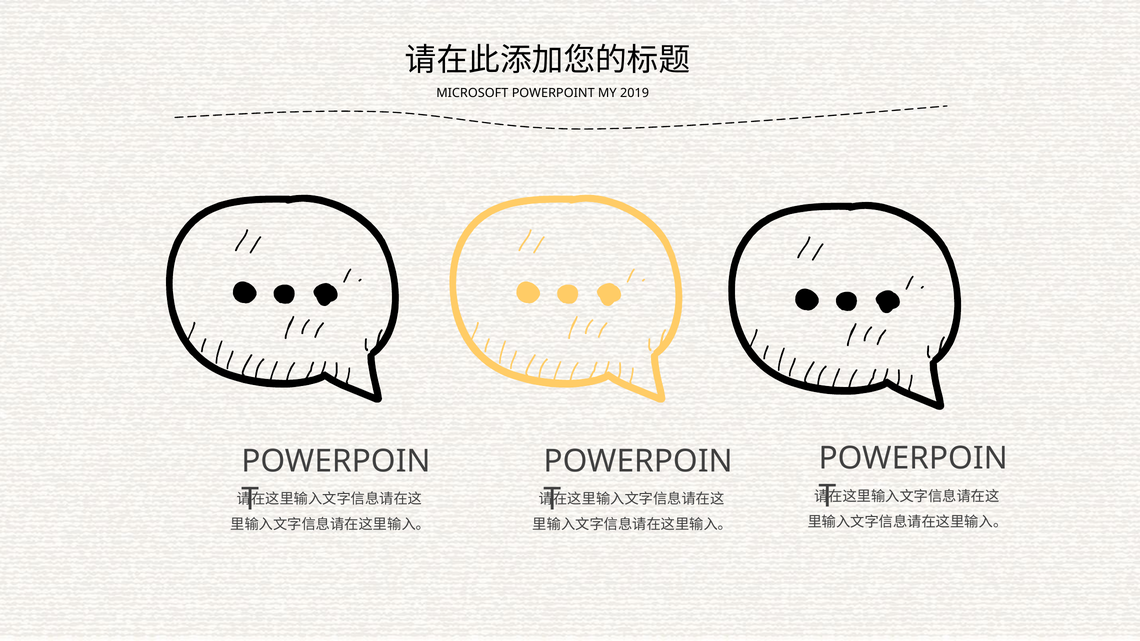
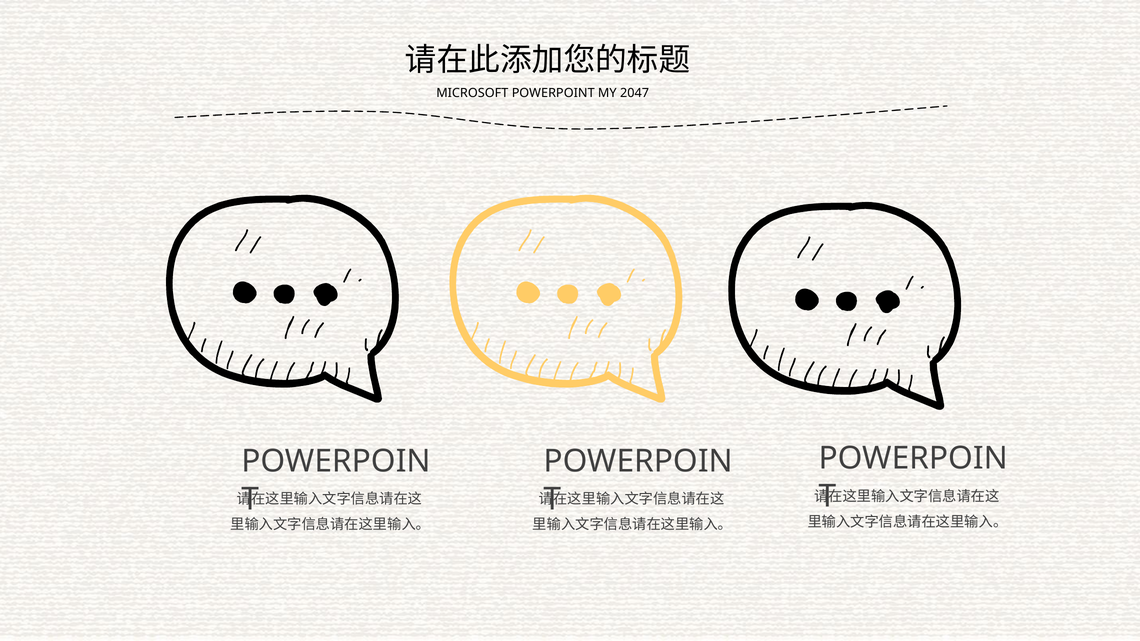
2019: 2019 -> 2047
